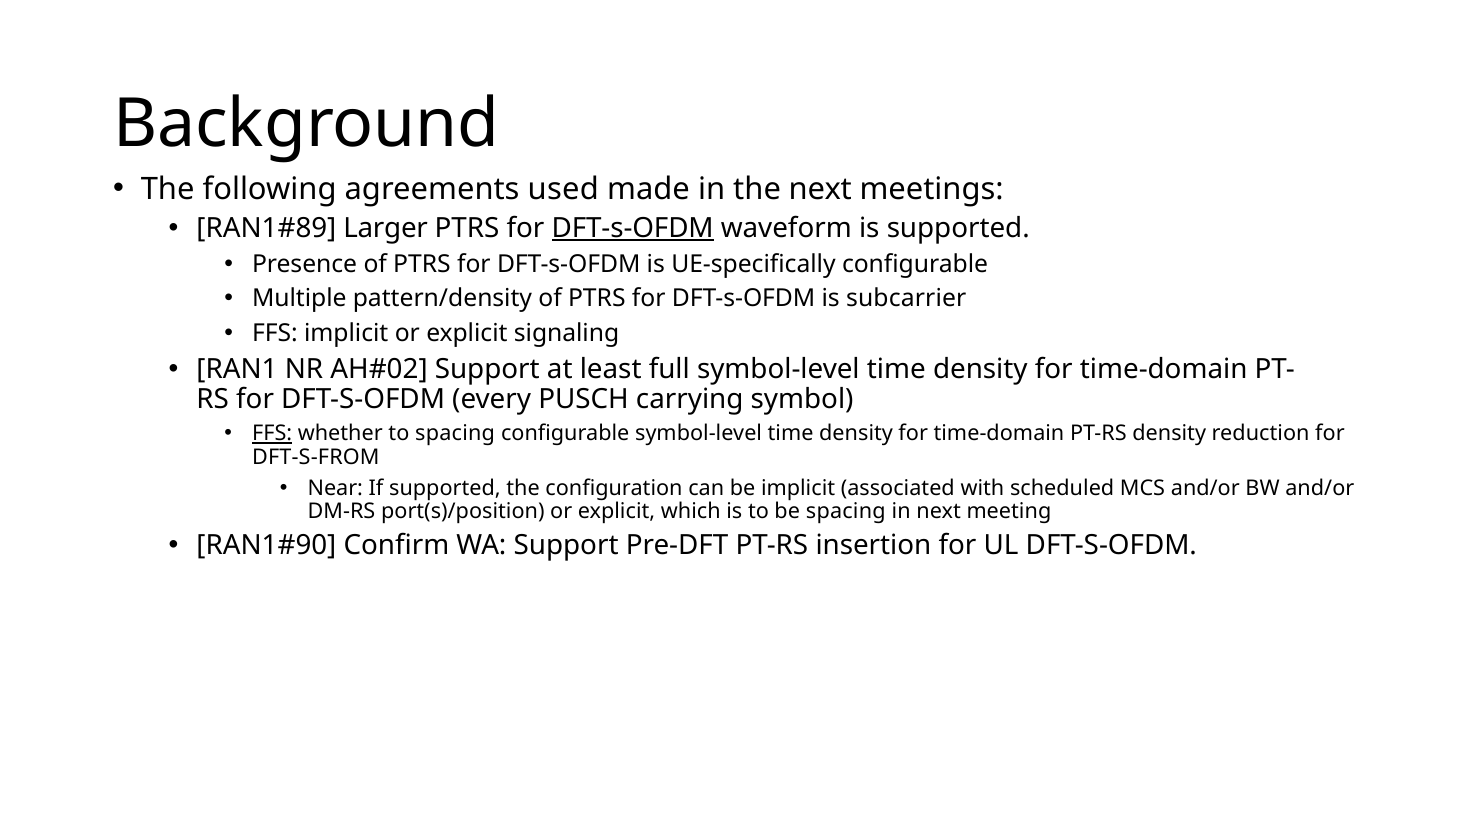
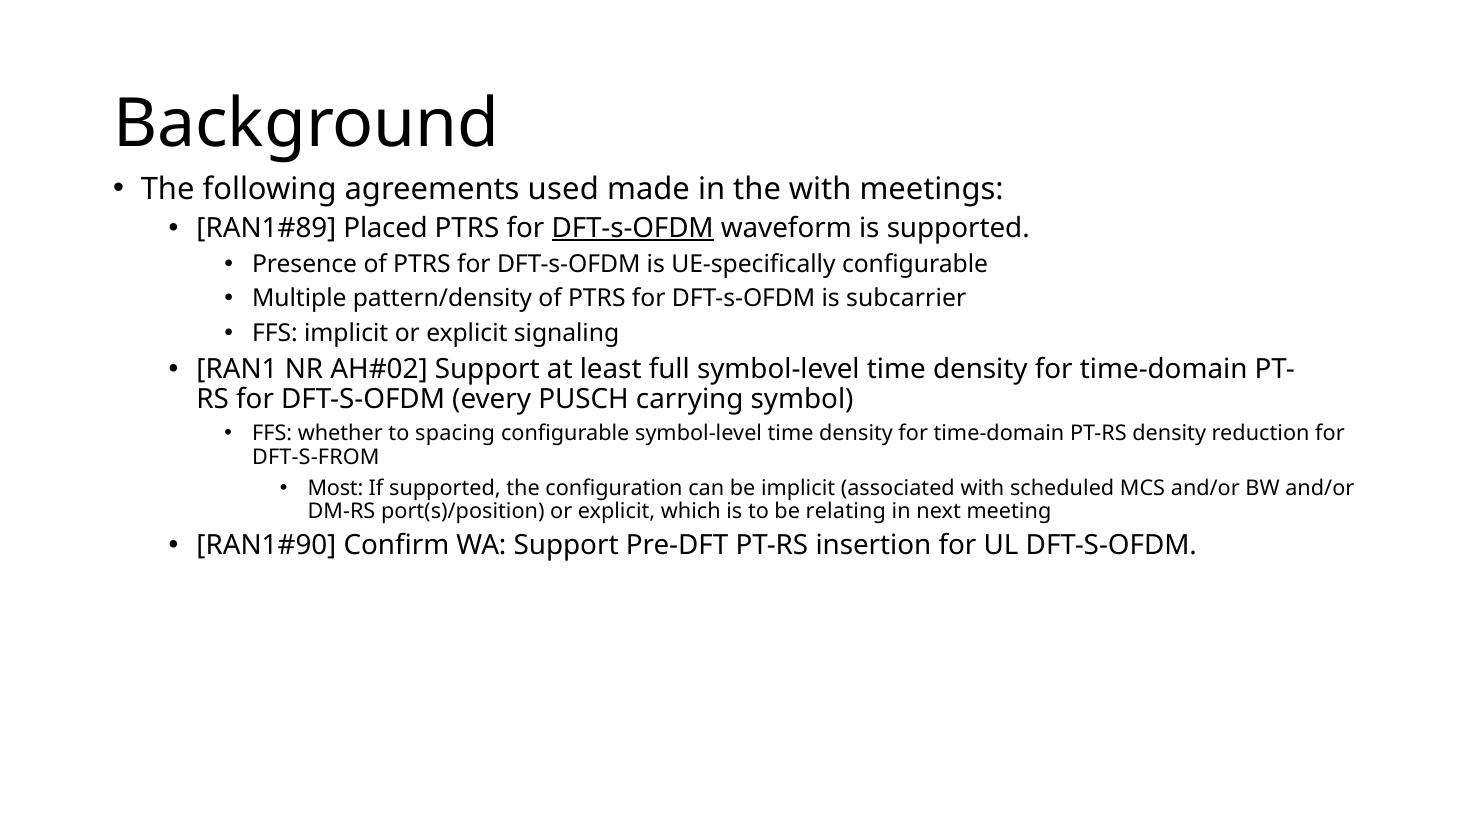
the next: next -> with
Larger: Larger -> Placed
FFS at (272, 434) underline: present -> none
Near: Near -> Most
be spacing: spacing -> relating
